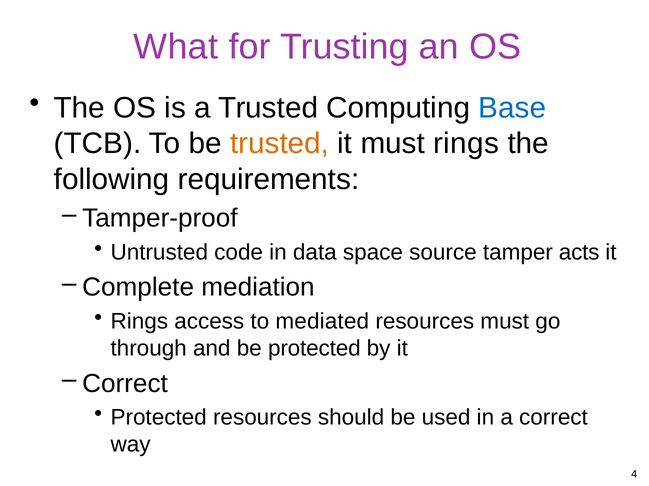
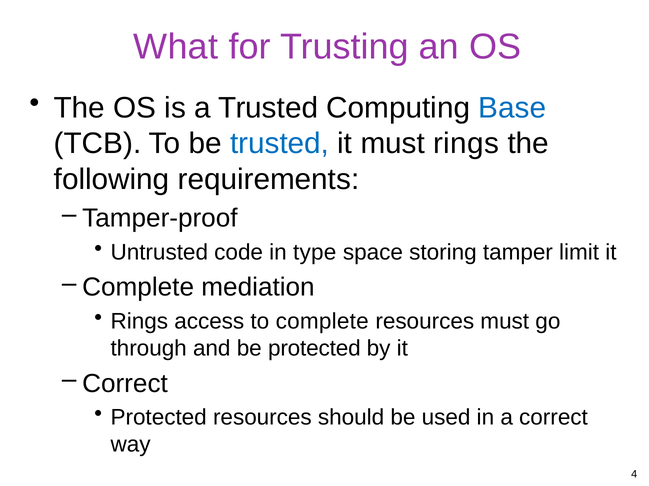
trusted at (280, 144) colour: orange -> blue
data: data -> type
source: source -> storing
acts: acts -> limit
to mediated: mediated -> complete
